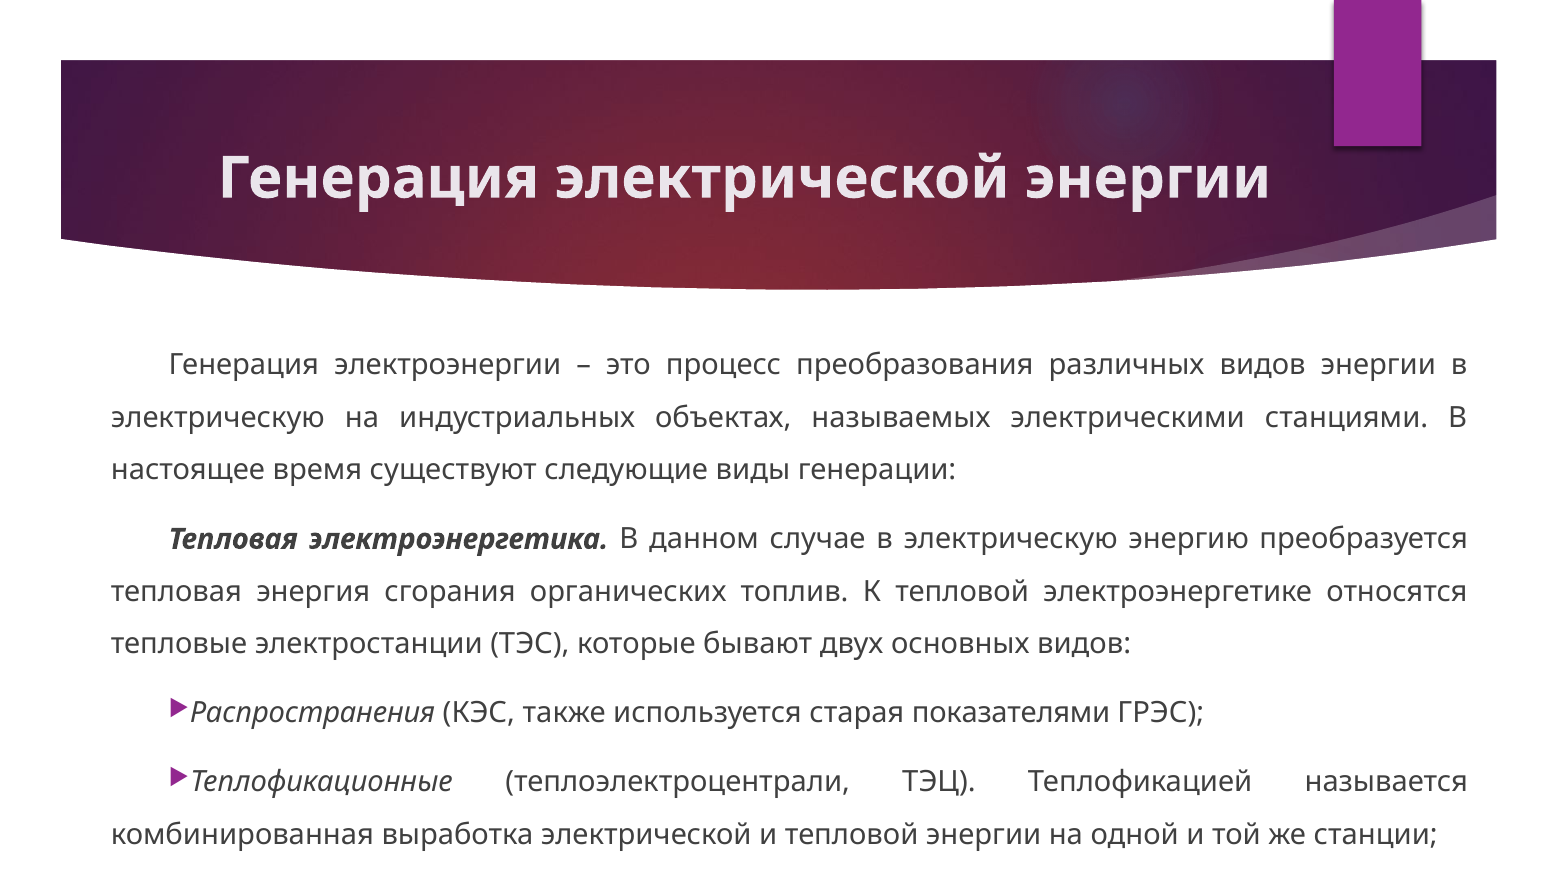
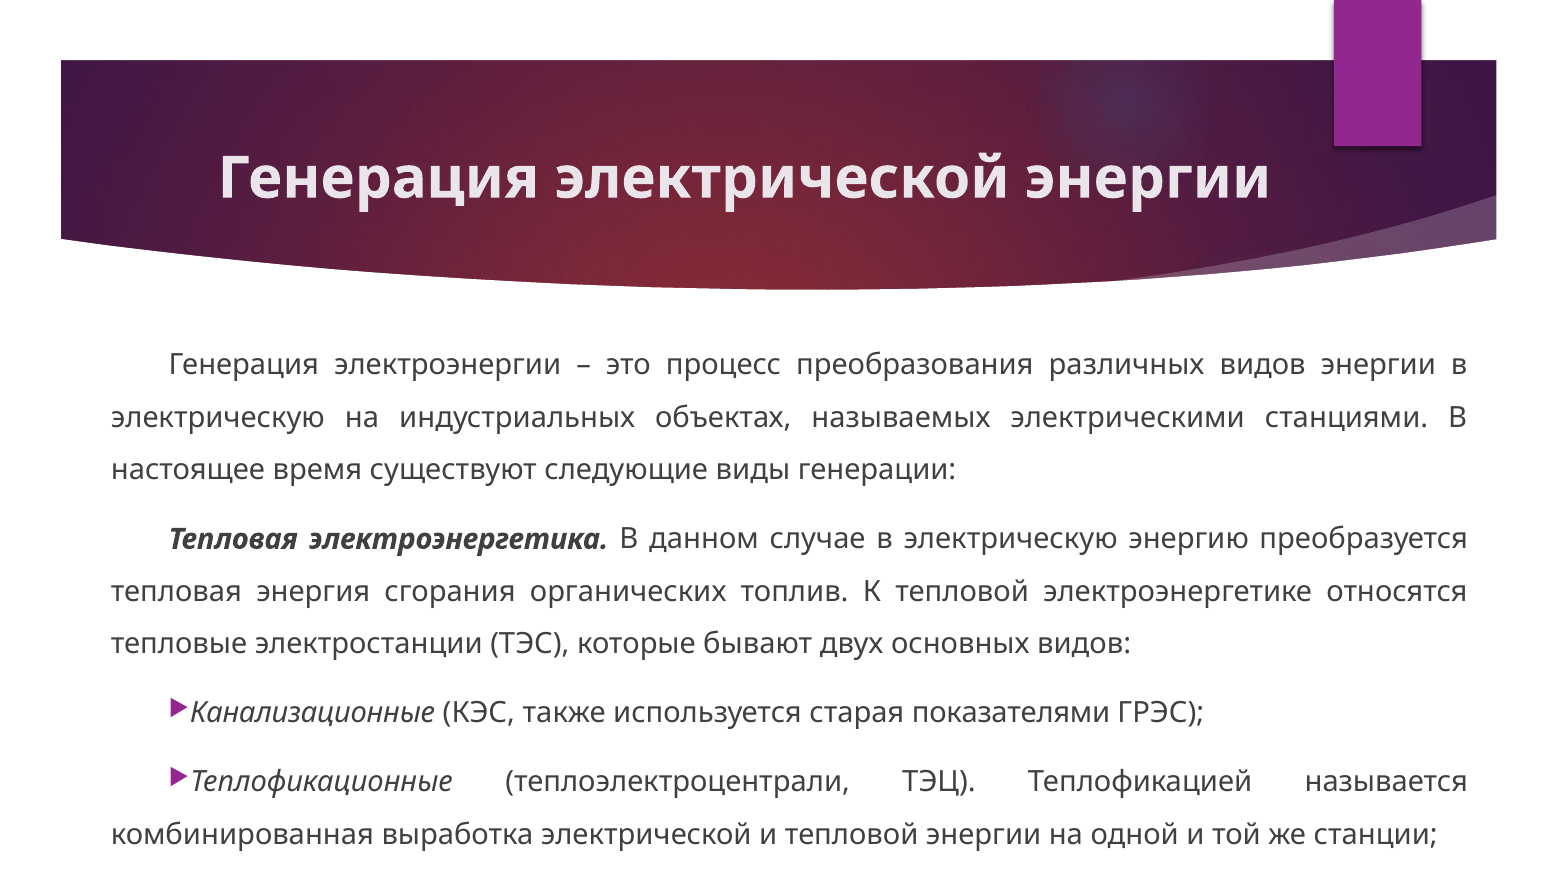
Распространения: Распространения -> Канализационные
